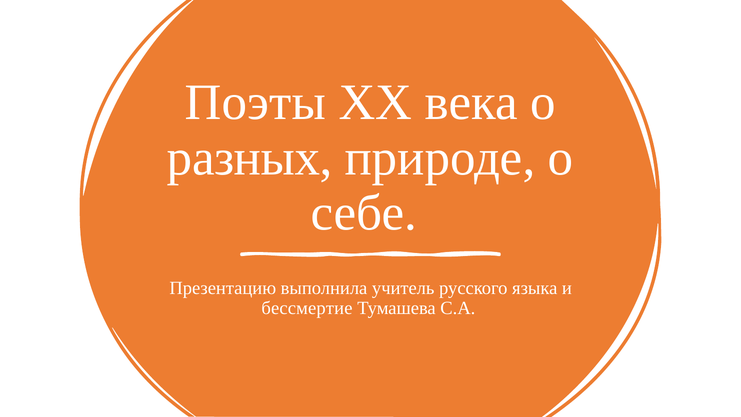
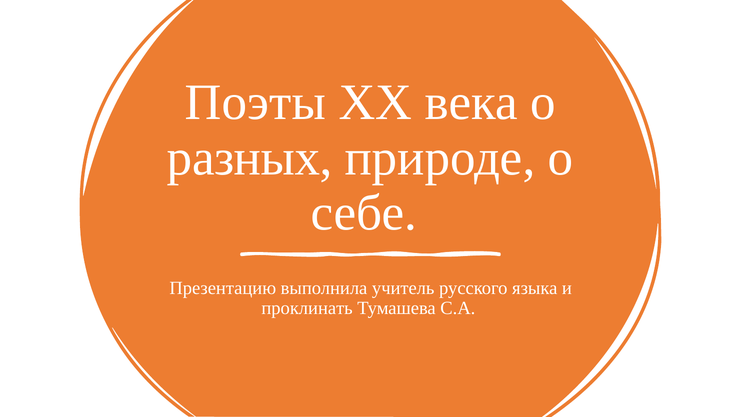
бессмертие: бессмертие -> проклинать
